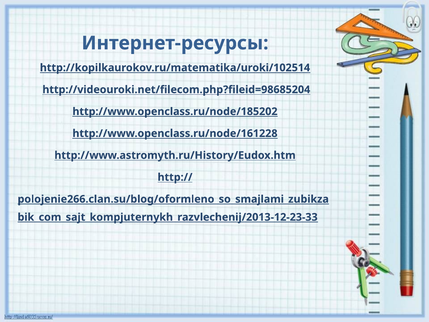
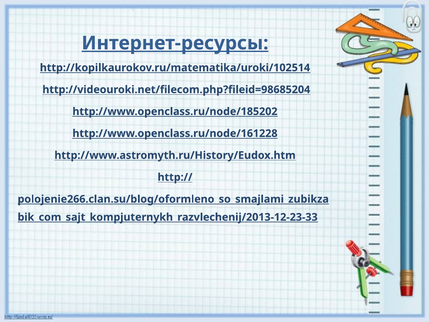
Интернет-ресурсы underline: none -> present
